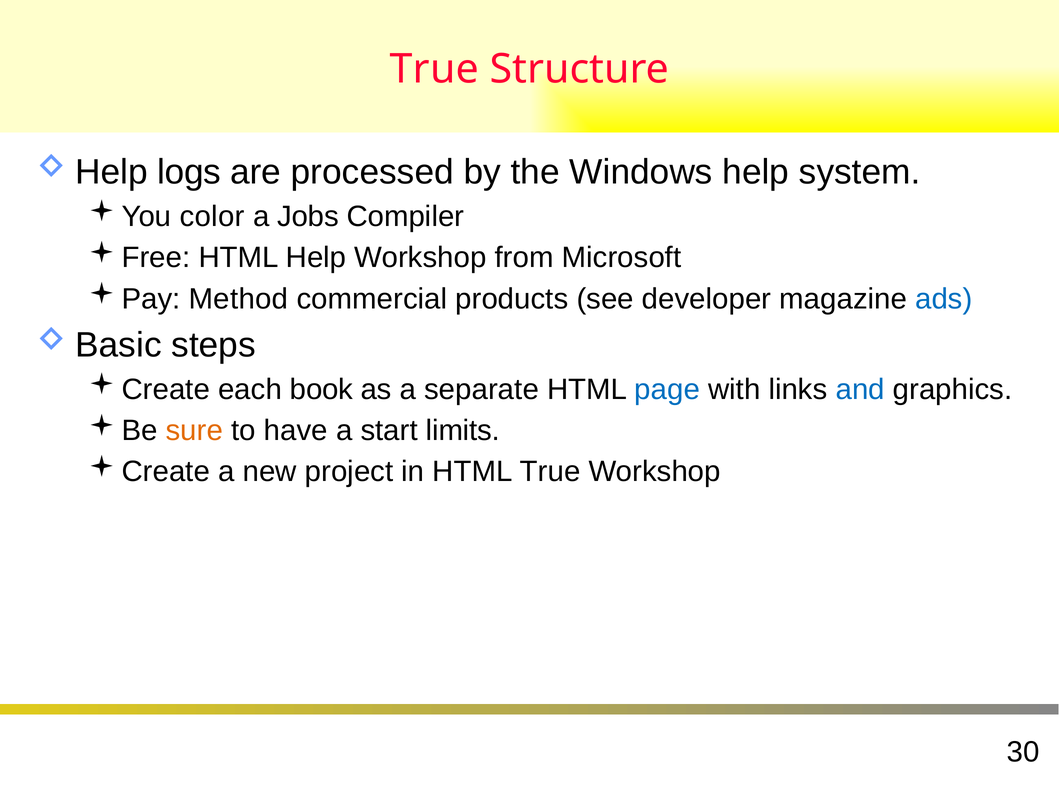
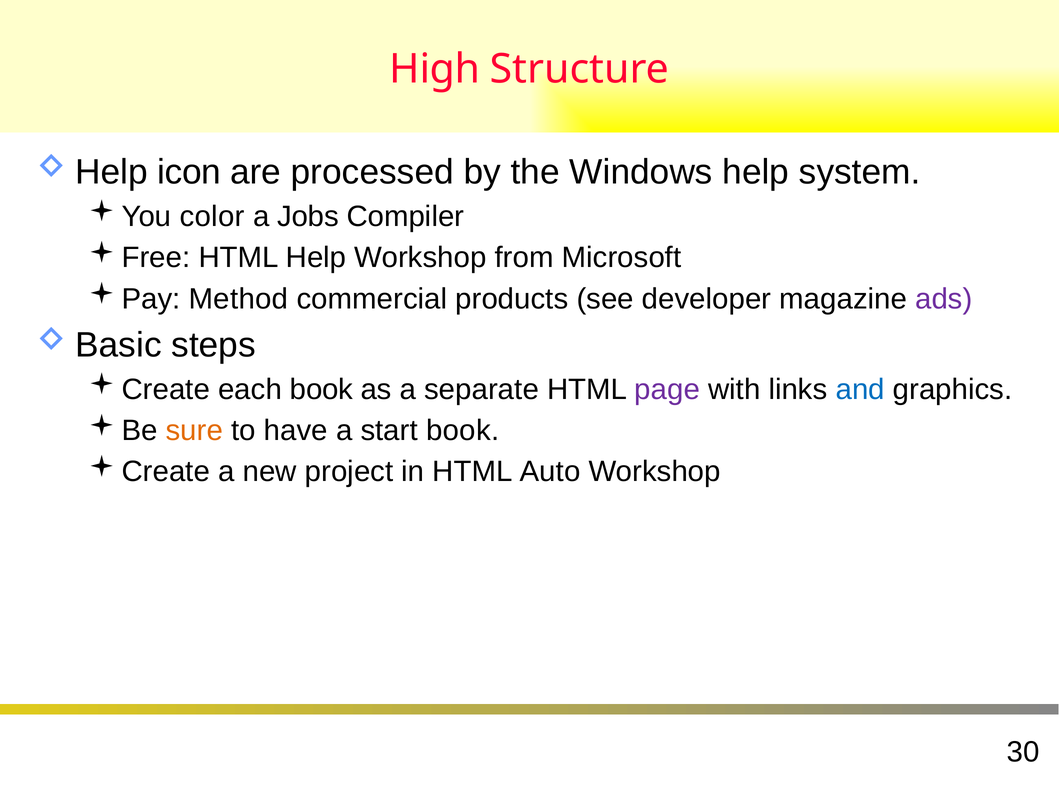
True at (434, 69): True -> High
logs: logs -> icon
ads colour: blue -> purple
page colour: blue -> purple
start limits: limits -> book
HTML True: True -> Auto
